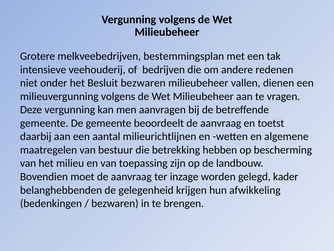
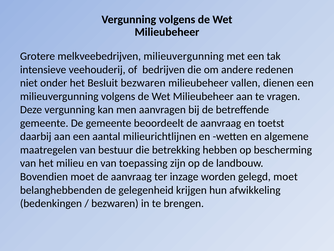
melkveebedrijven bestemmingsplan: bestemmingsplan -> milieuvergunning
gelegd kader: kader -> moet
